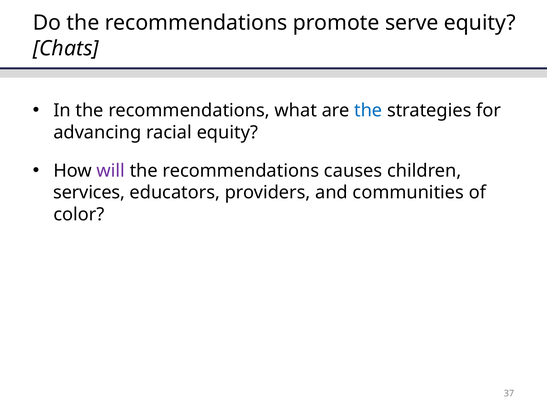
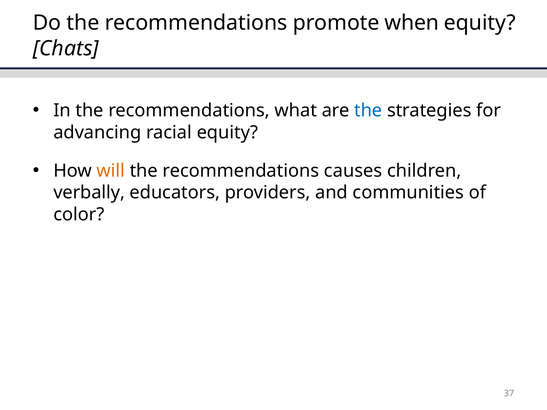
serve: serve -> when
will colour: purple -> orange
services: services -> verbally
